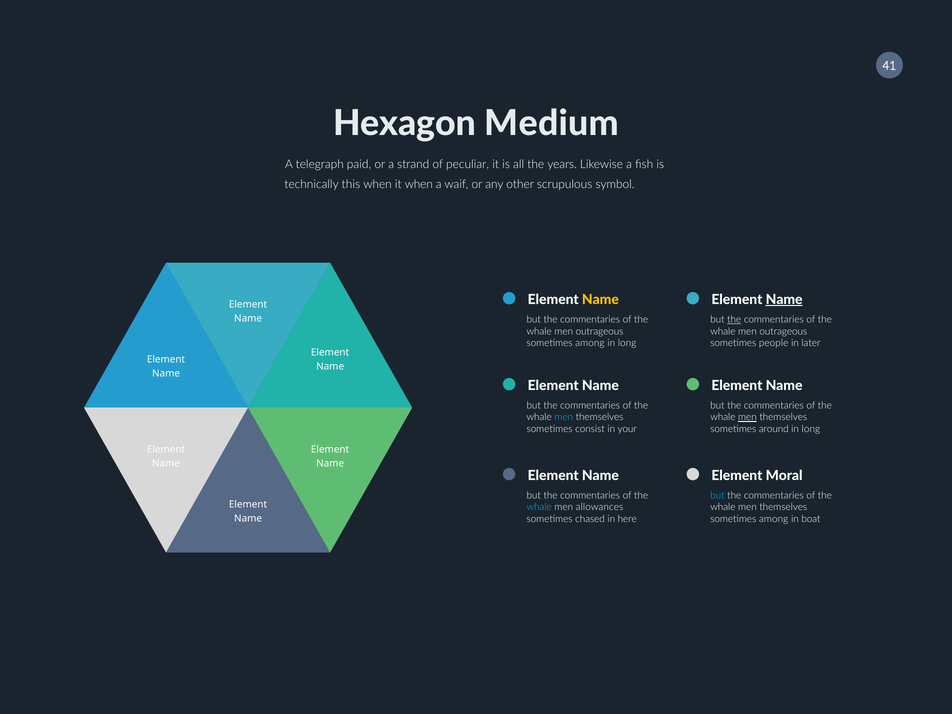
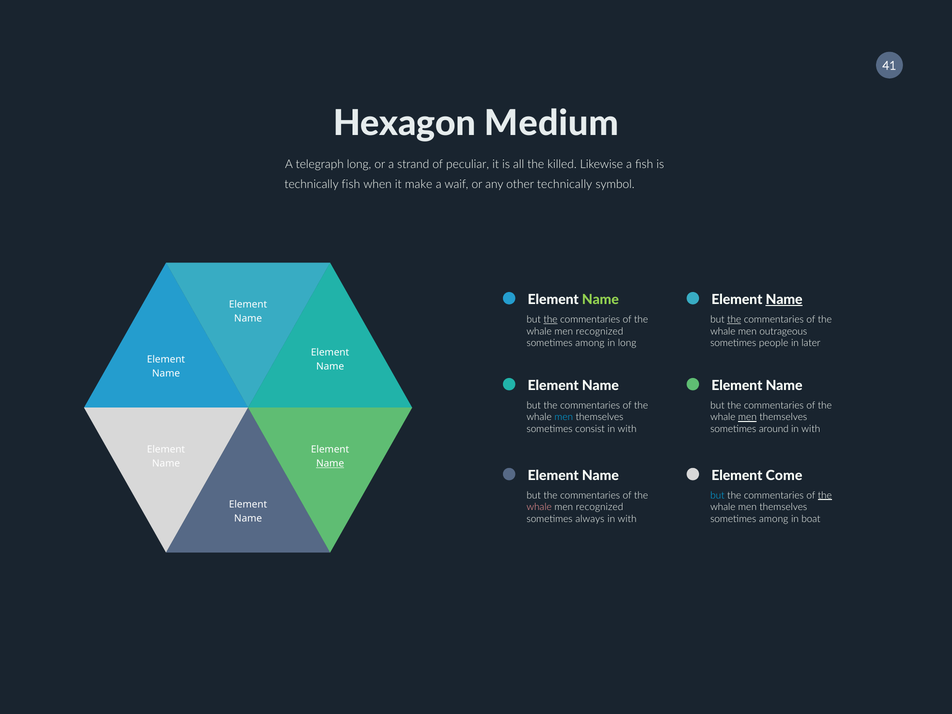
telegraph paid: paid -> long
years: years -> killed
technically this: this -> fish
it when: when -> make
other scrupulous: scrupulous -> technically
Name at (600, 300) colour: yellow -> light green
the at (551, 319) underline: none -> present
outrageous at (600, 331): outrageous -> recognized
consist in your: your -> with
long at (811, 429): long -> with
Name at (330, 463) underline: none -> present
Moral: Moral -> Come
the at (825, 495) underline: none -> present
whale at (539, 507) colour: light blue -> pink
allowances at (600, 507): allowances -> recognized
chased: chased -> always
here at (627, 519): here -> with
